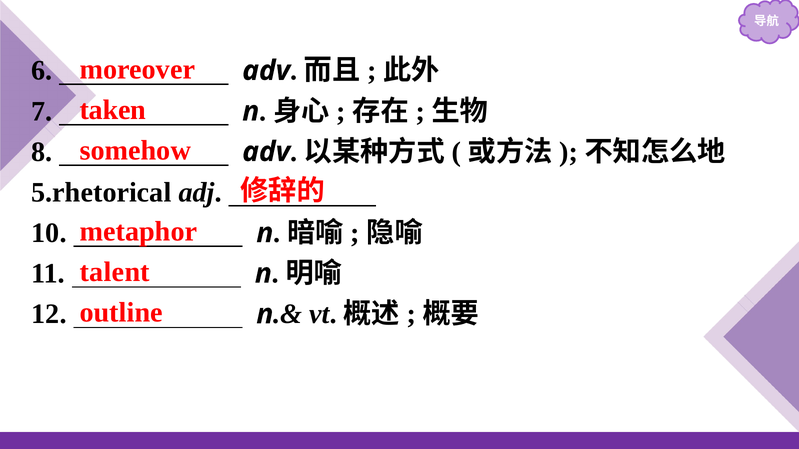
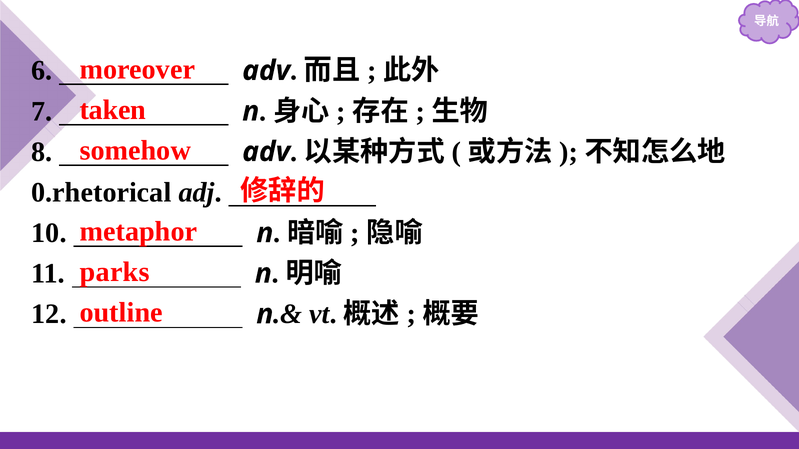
5.rhetorical: 5.rhetorical -> 0.rhetorical
talent: talent -> parks
